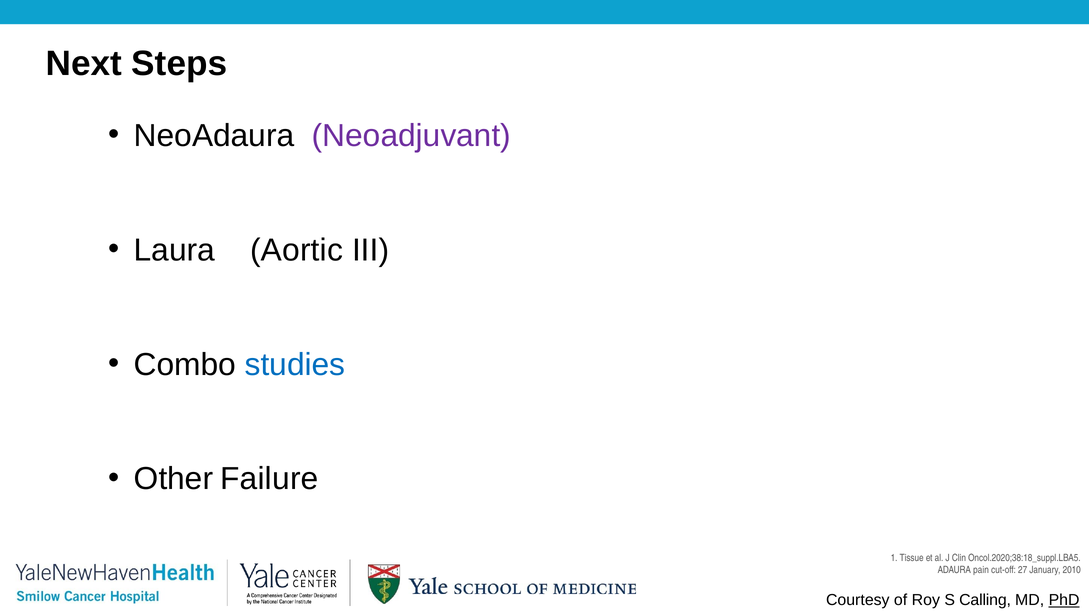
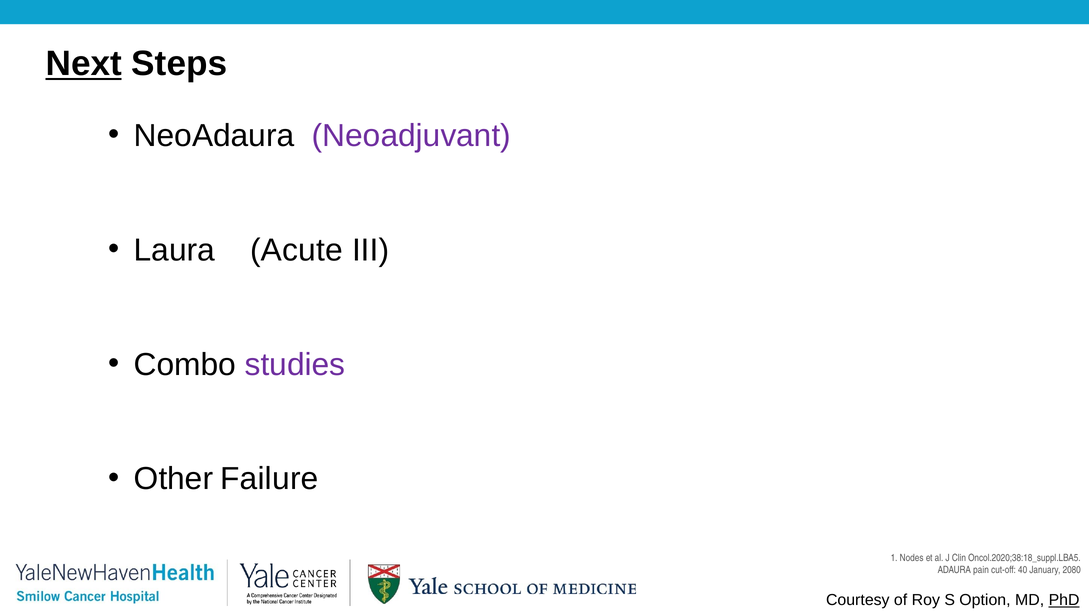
Next underline: none -> present
Aortic: Aortic -> Acute
studies colour: blue -> purple
Tissue: Tissue -> Nodes
27: 27 -> 40
2010: 2010 -> 2080
Calling: Calling -> Option
